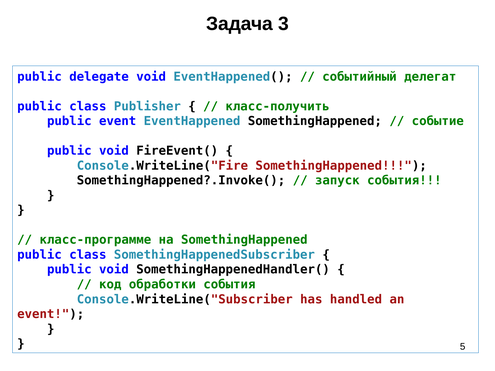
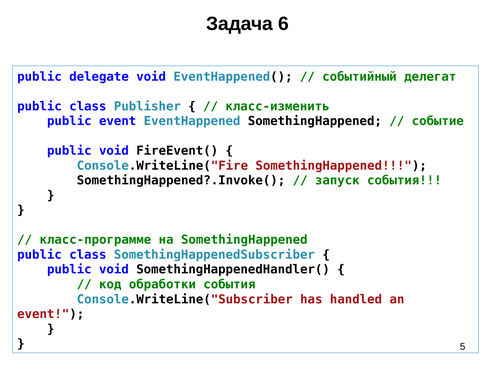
3: 3 -> 6
класс-получить: класс-получить -> класс-изменить
